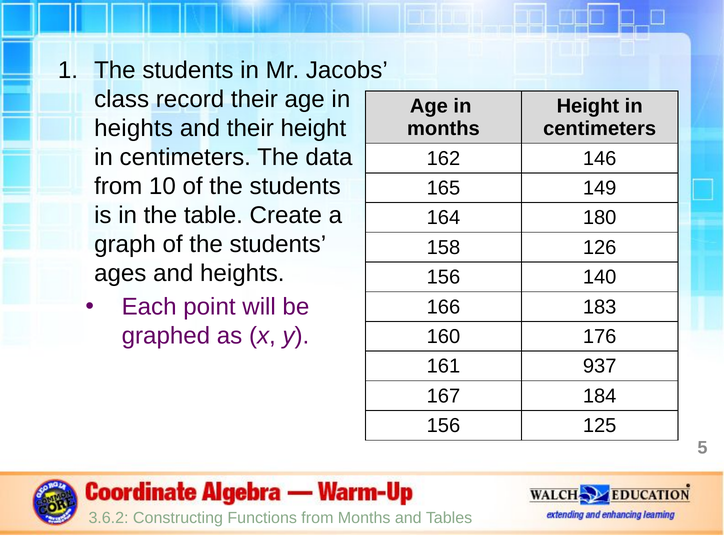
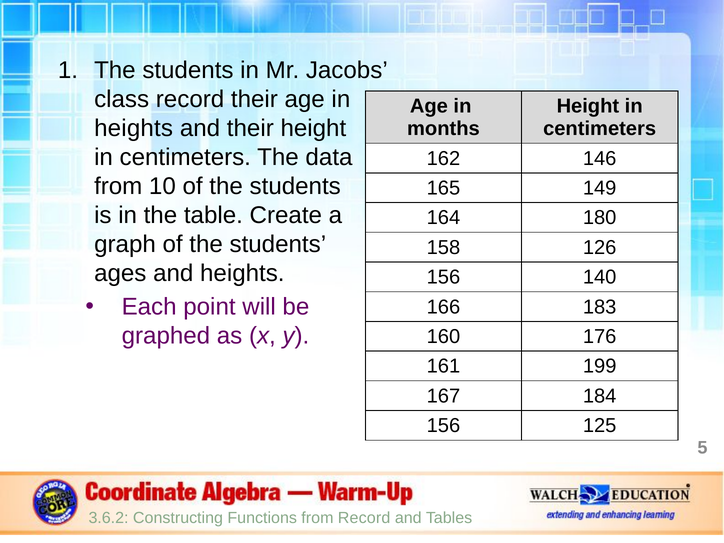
937: 937 -> 199
from Months: Months -> Record
